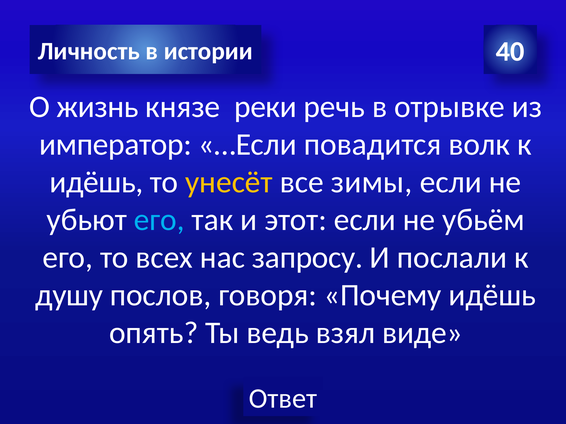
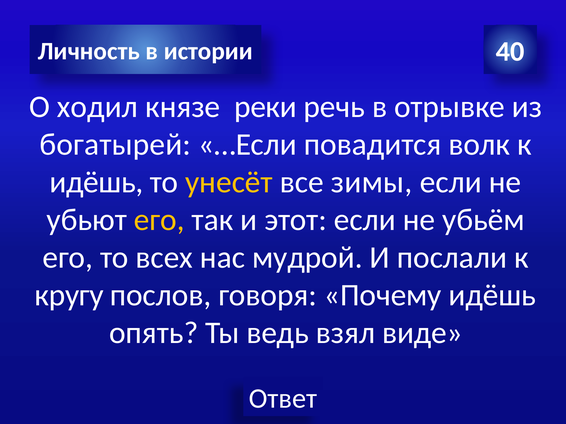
жизнь: жизнь -> ходил
император: император -> богатырей
его at (159, 220) colour: light blue -> yellow
запросу: запросу -> мудрой
душу: душу -> кругу
